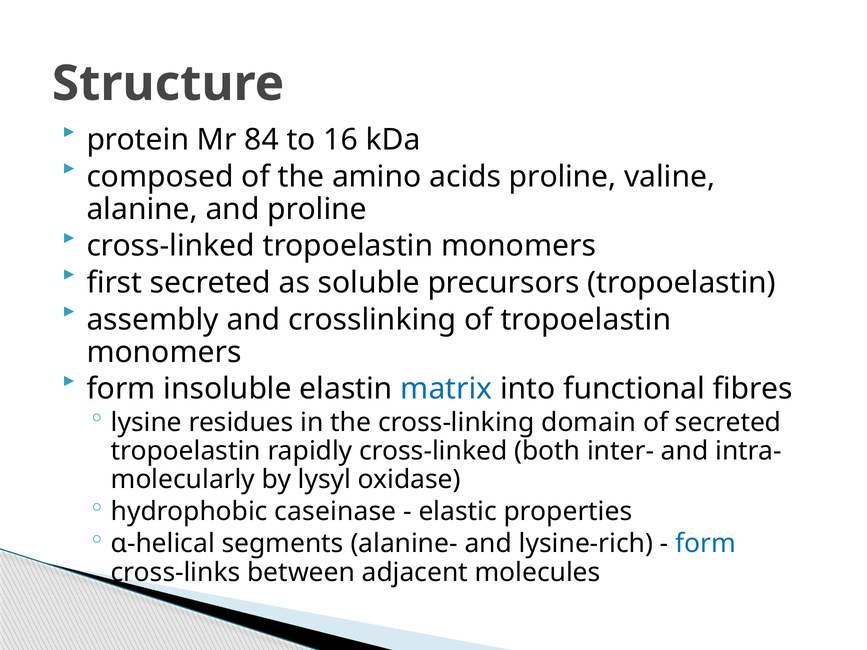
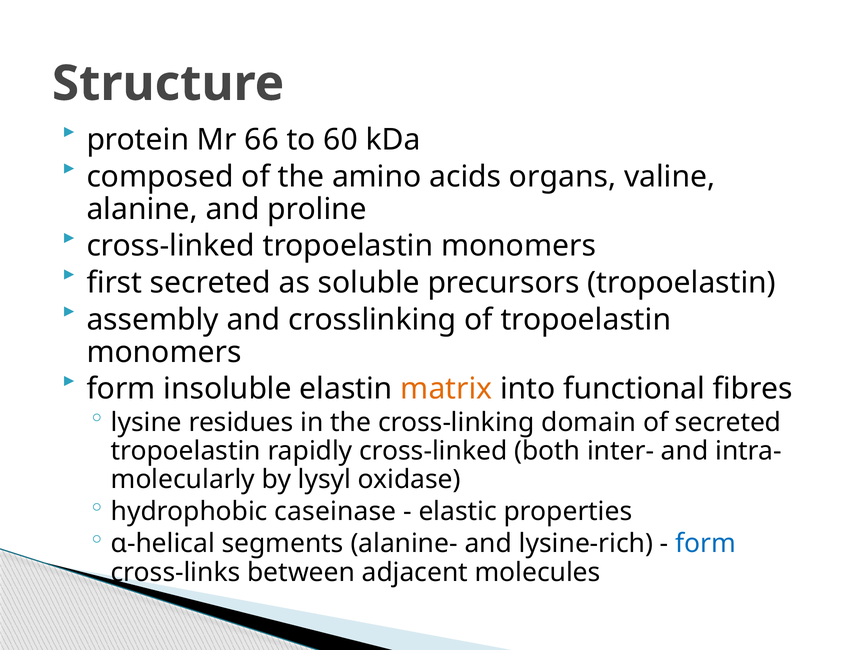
84: 84 -> 66
16: 16 -> 60
acids proline: proline -> organs
matrix colour: blue -> orange
